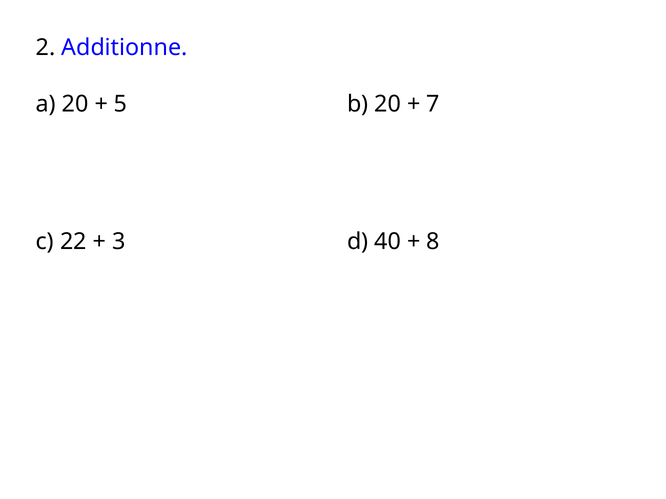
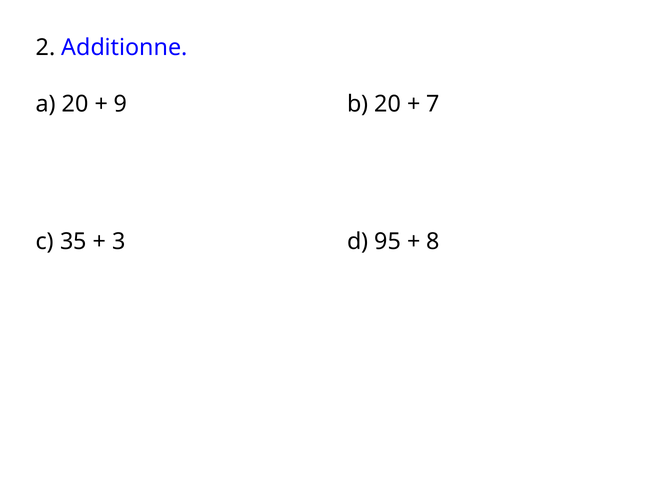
5: 5 -> 9
22: 22 -> 35
40: 40 -> 95
